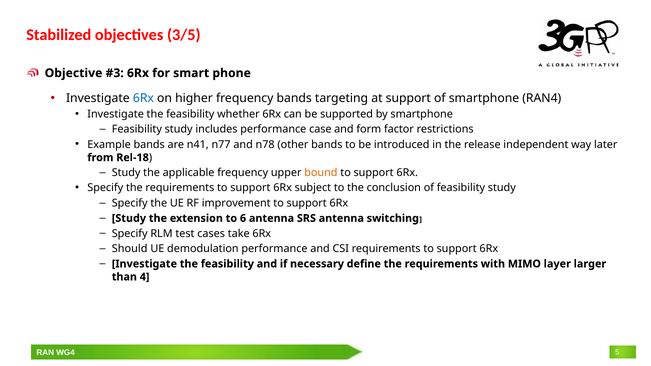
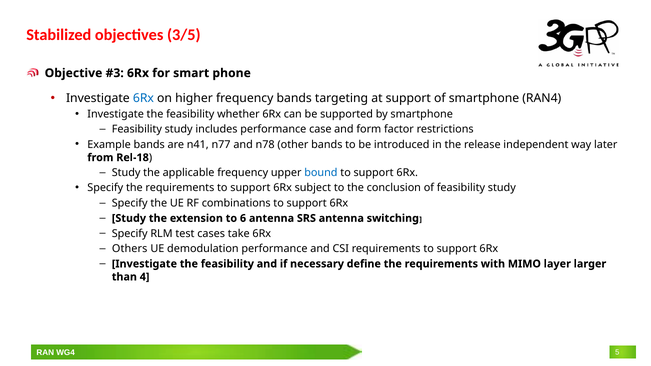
bound colour: orange -> blue
improvement: improvement -> combinations
Should: Should -> Others
